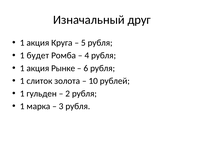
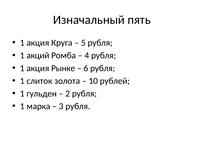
друг: друг -> пять
будет: будет -> акций
